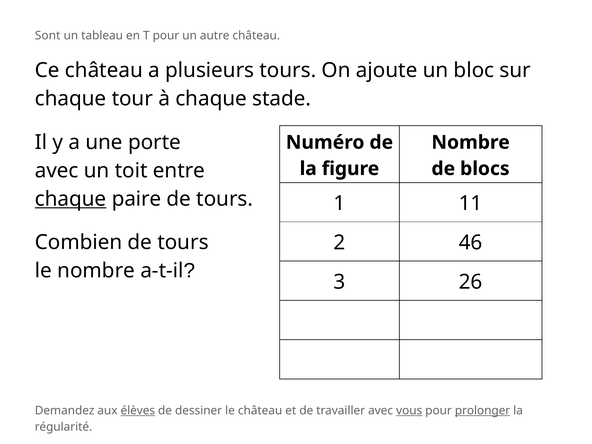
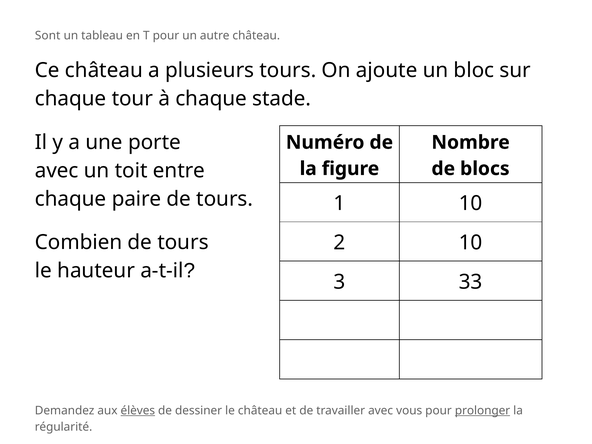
chaque at (71, 199) underline: present -> none
1 11: 11 -> 10
2 46: 46 -> 10
le nombre: nombre -> hauteur
26: 26 -> 33
vous underline: present -> none
